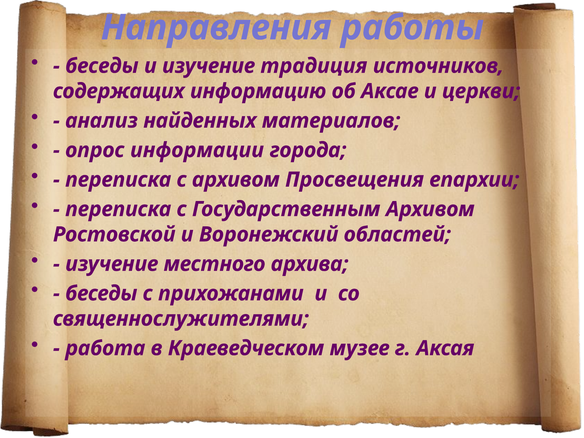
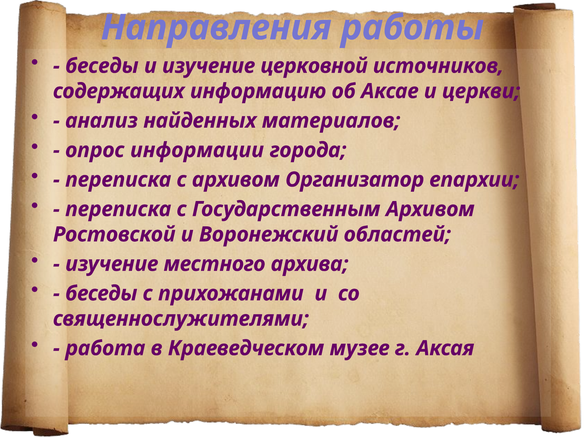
традиция: традиция -> церковной
Просвещения: Просвещения -> Организатор
